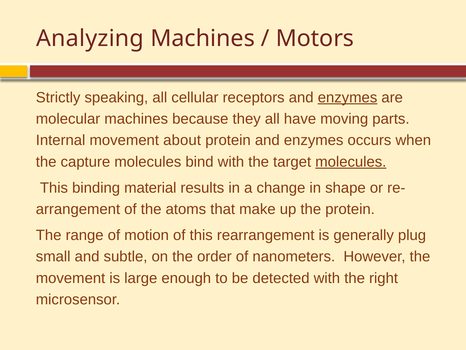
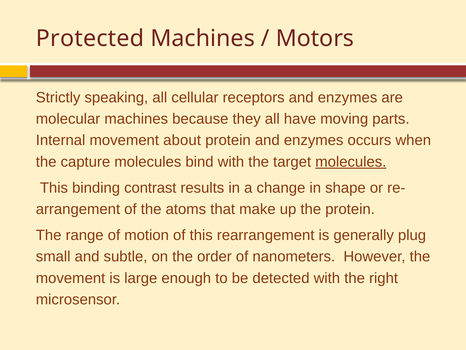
Analyzing: Analyzing -> Protected
enzymes at (348, 97) underline: present -> none
material: material -> contrast
